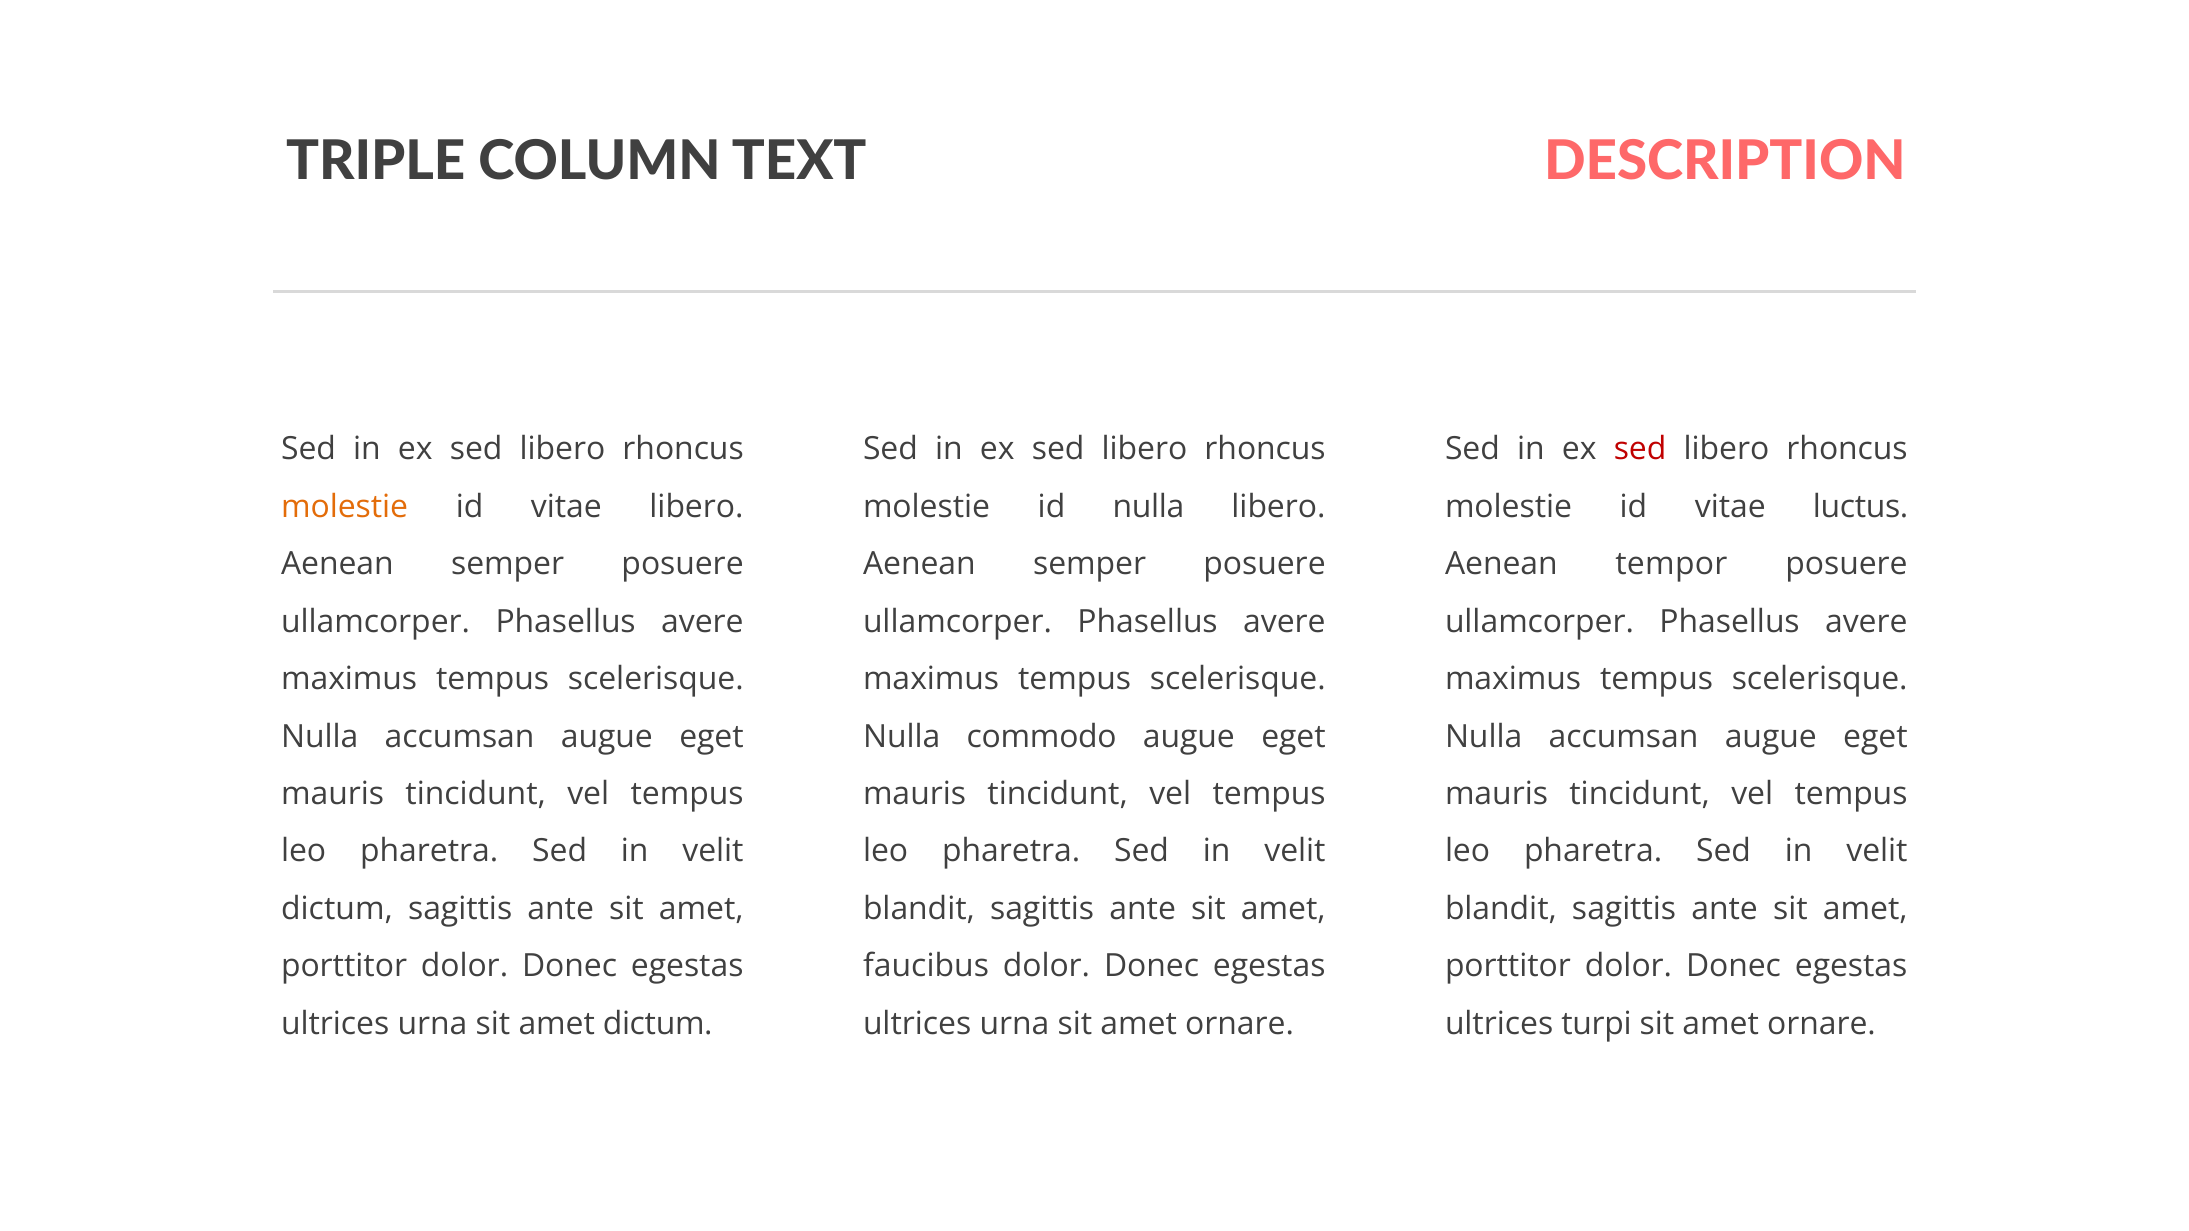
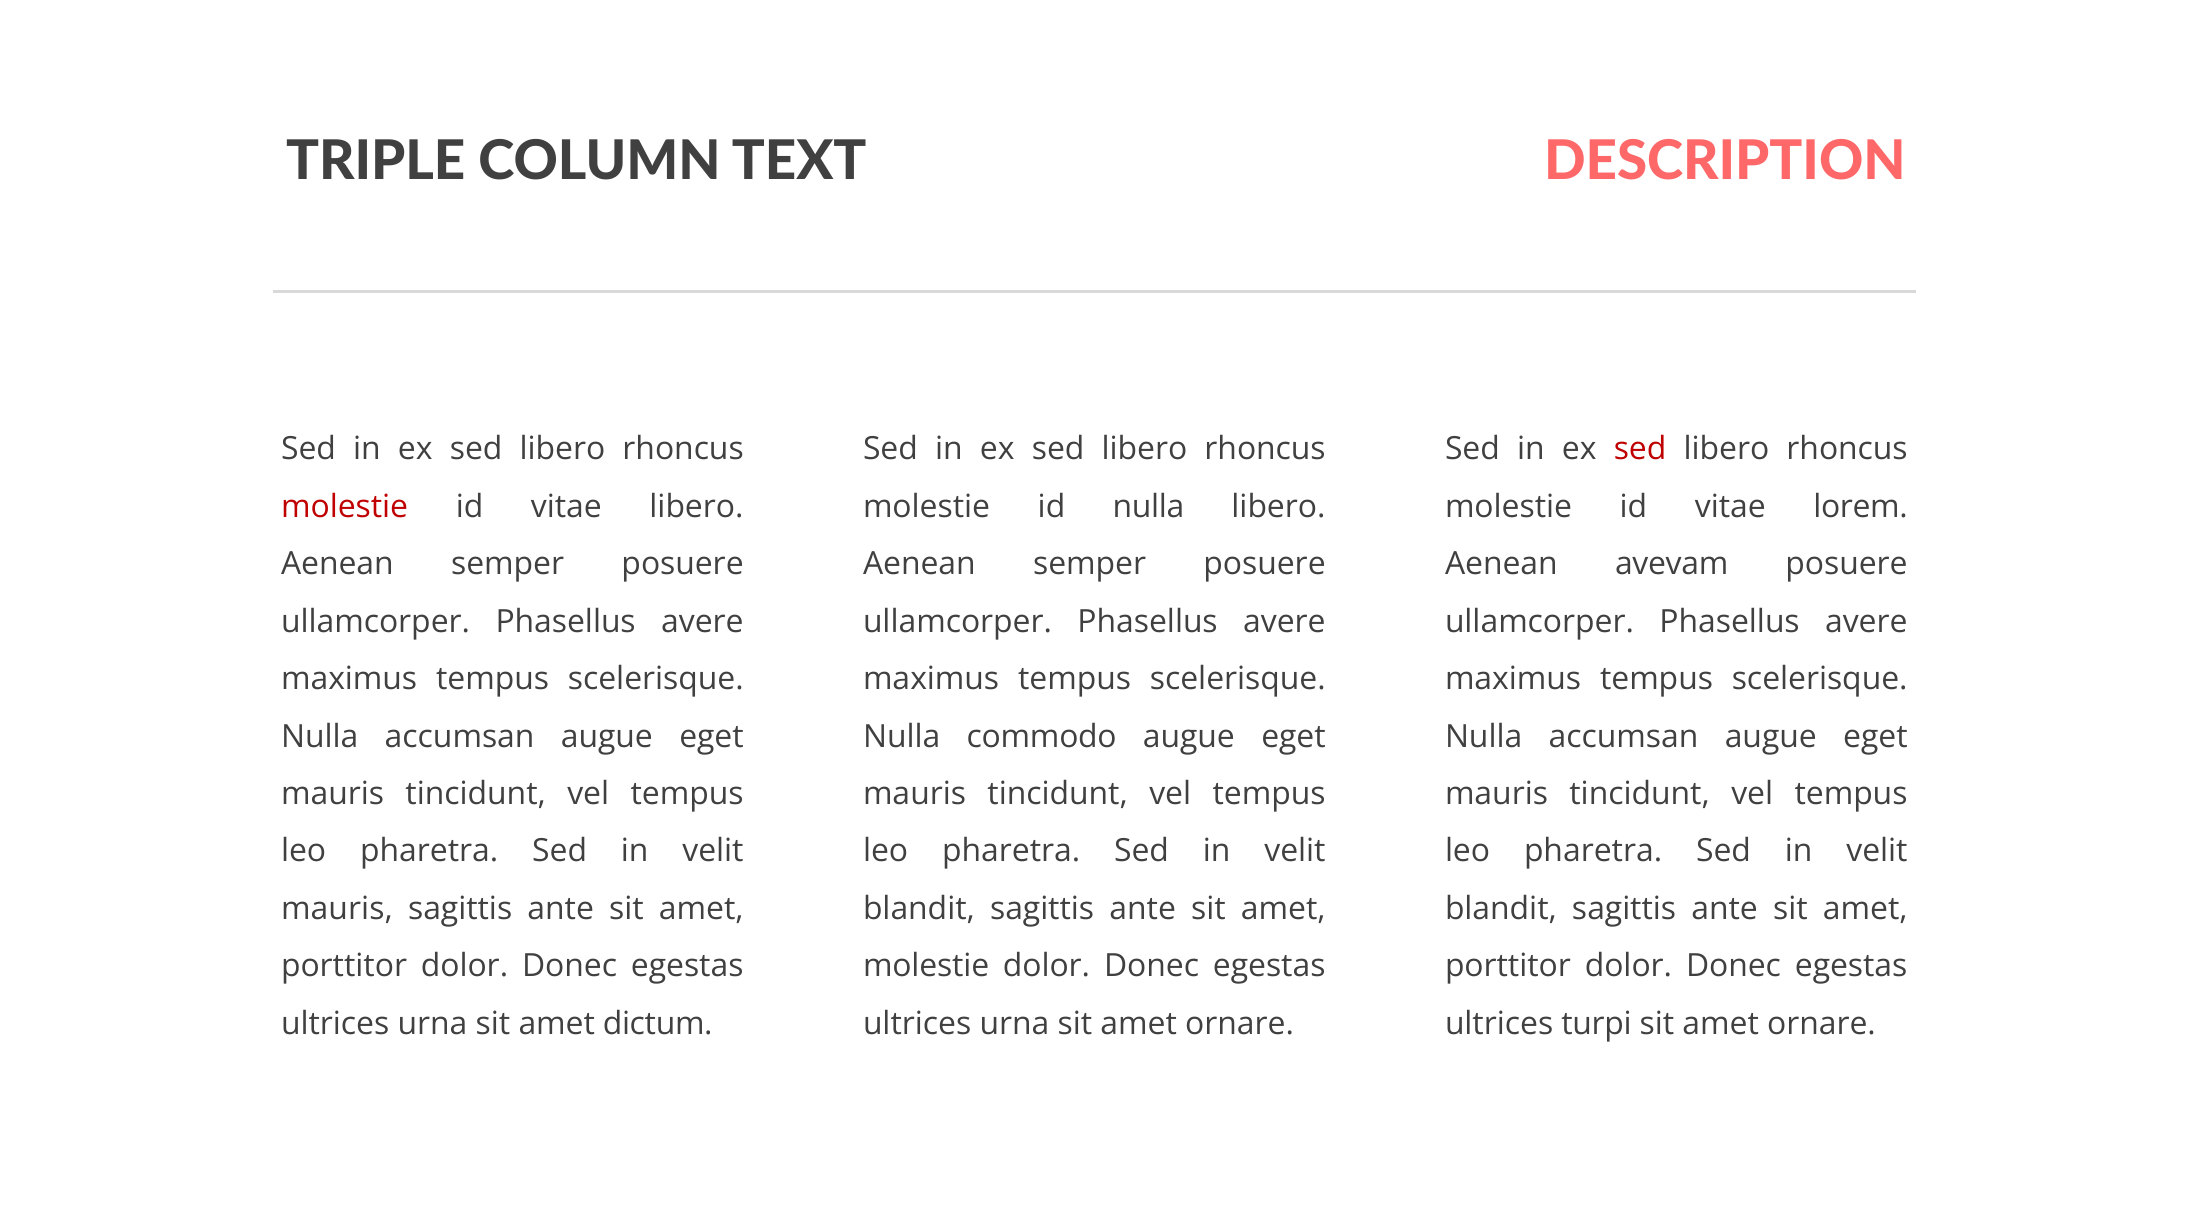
molestie at (345, 507) colour: orange -> red
luctus: luctus -> lorem
tempor: tempor -> avevam
dictum at (337, 909): dictum -> mauris
faucibus at (926, 967): faucibus -> molestie
